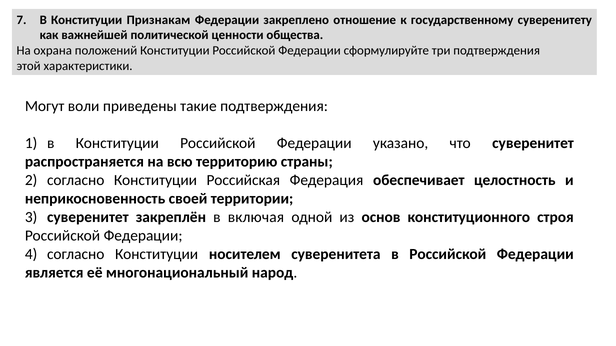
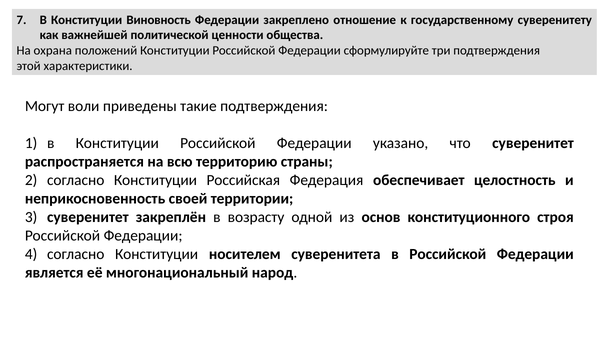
Признакам: Признакам -> Виновность
включая: включая -> возрасту
